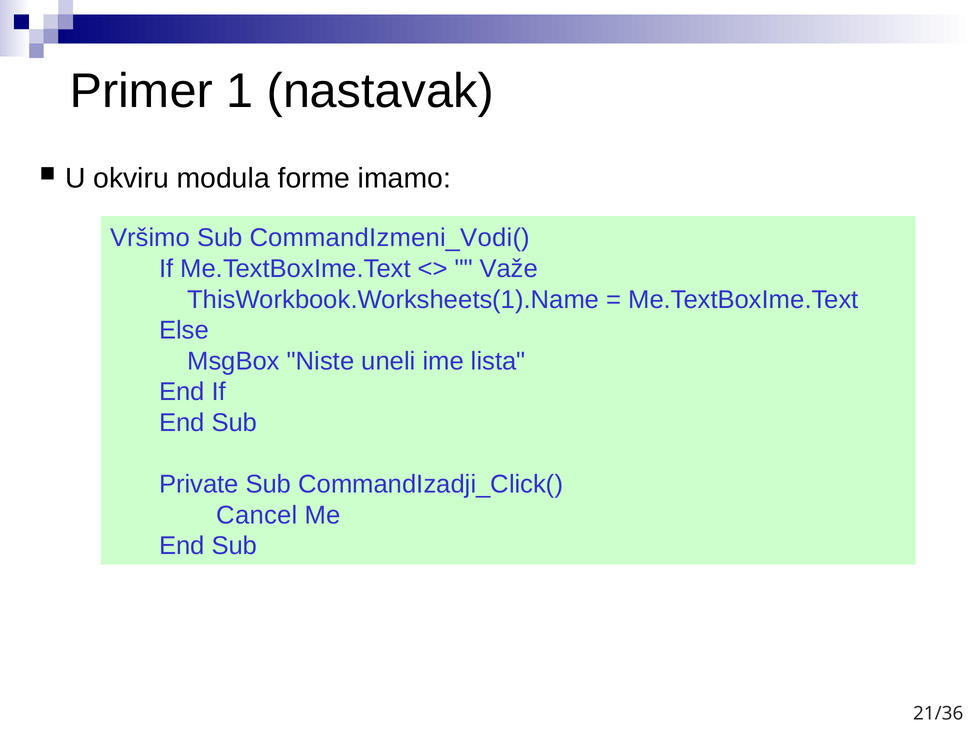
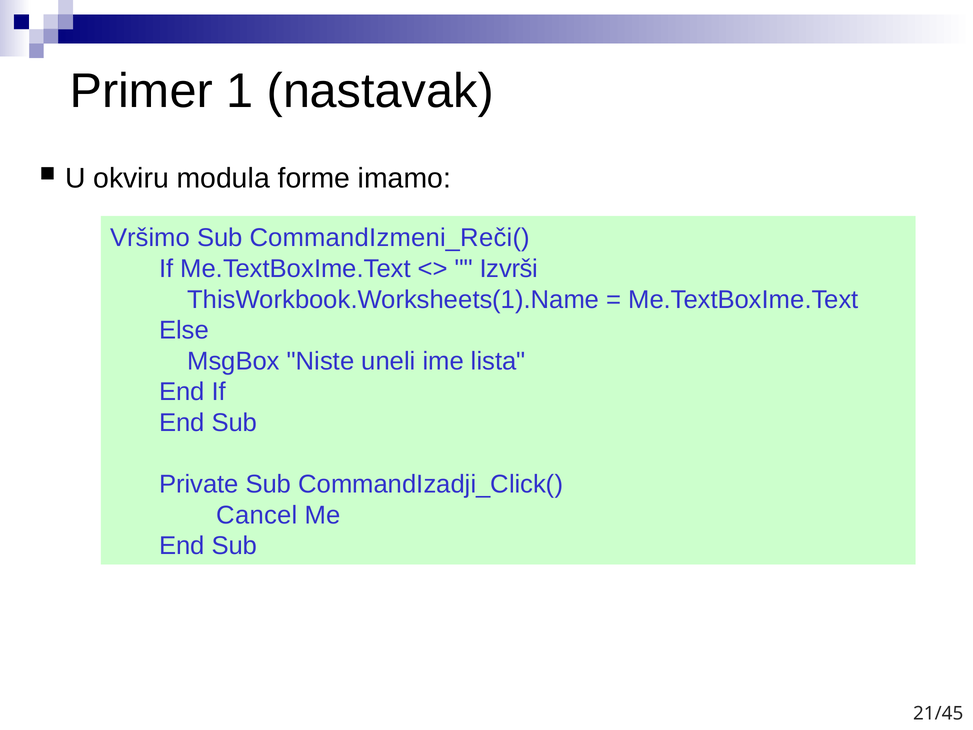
CommandIzmeni_Vodi(: CommandIzmeni_Vodi( -> CommandIzmeni_Reči(
Važe: Važe -> Izvrši
21/36: 21/36 -> 21/45
